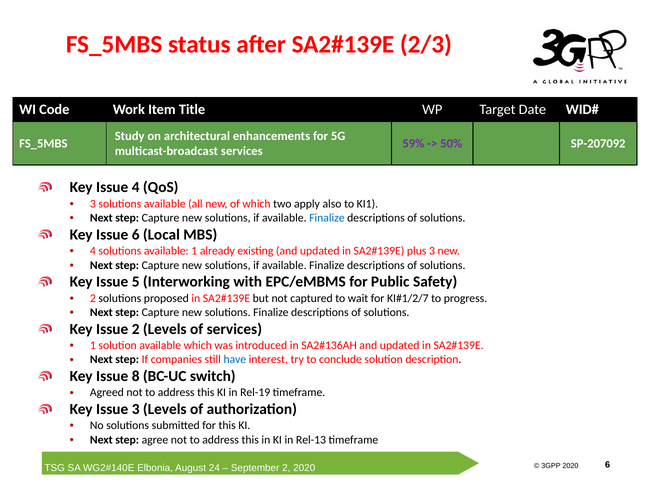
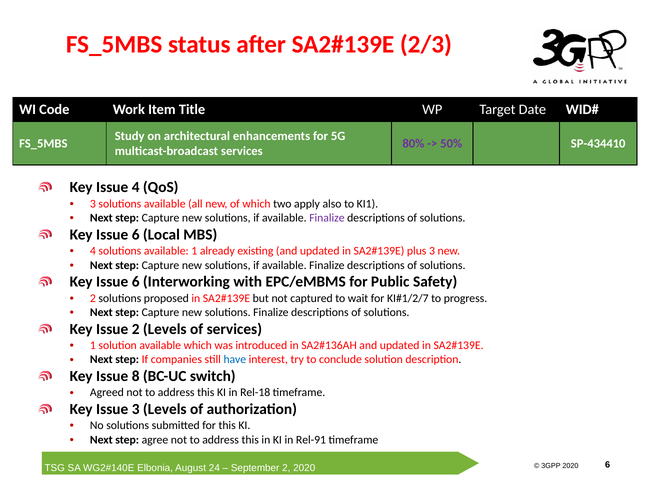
59%: 59% -> 80%
SP-207092: SP-207092 -> SP-434410
Finalize at (327, 218) colour: blue -> purple
5 at (136, 282): 5 -> 6
Rel-19: Rel-19 -> Rel-18
Rel-13: Rel-13 -> Rel-91
